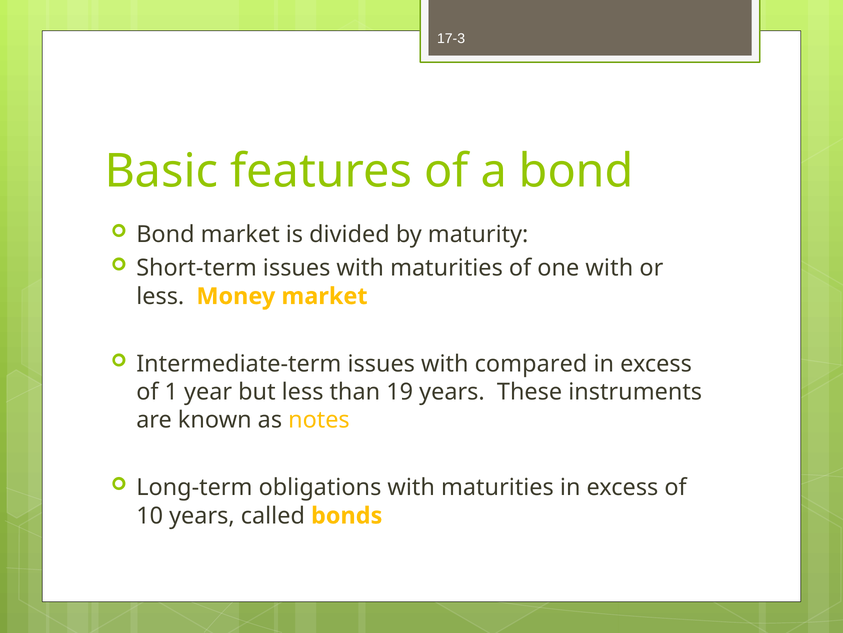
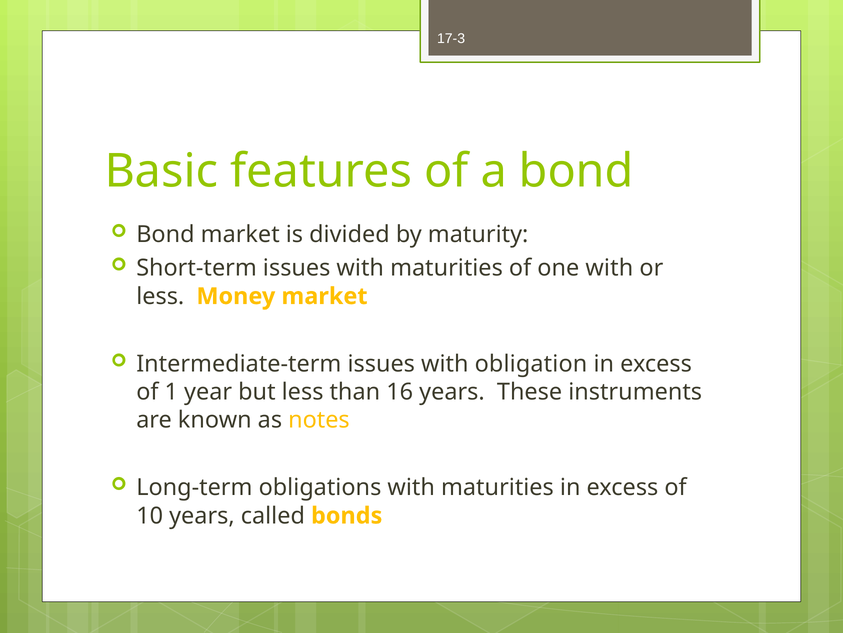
compared: compared -> obligation
19: 19 -> 16
